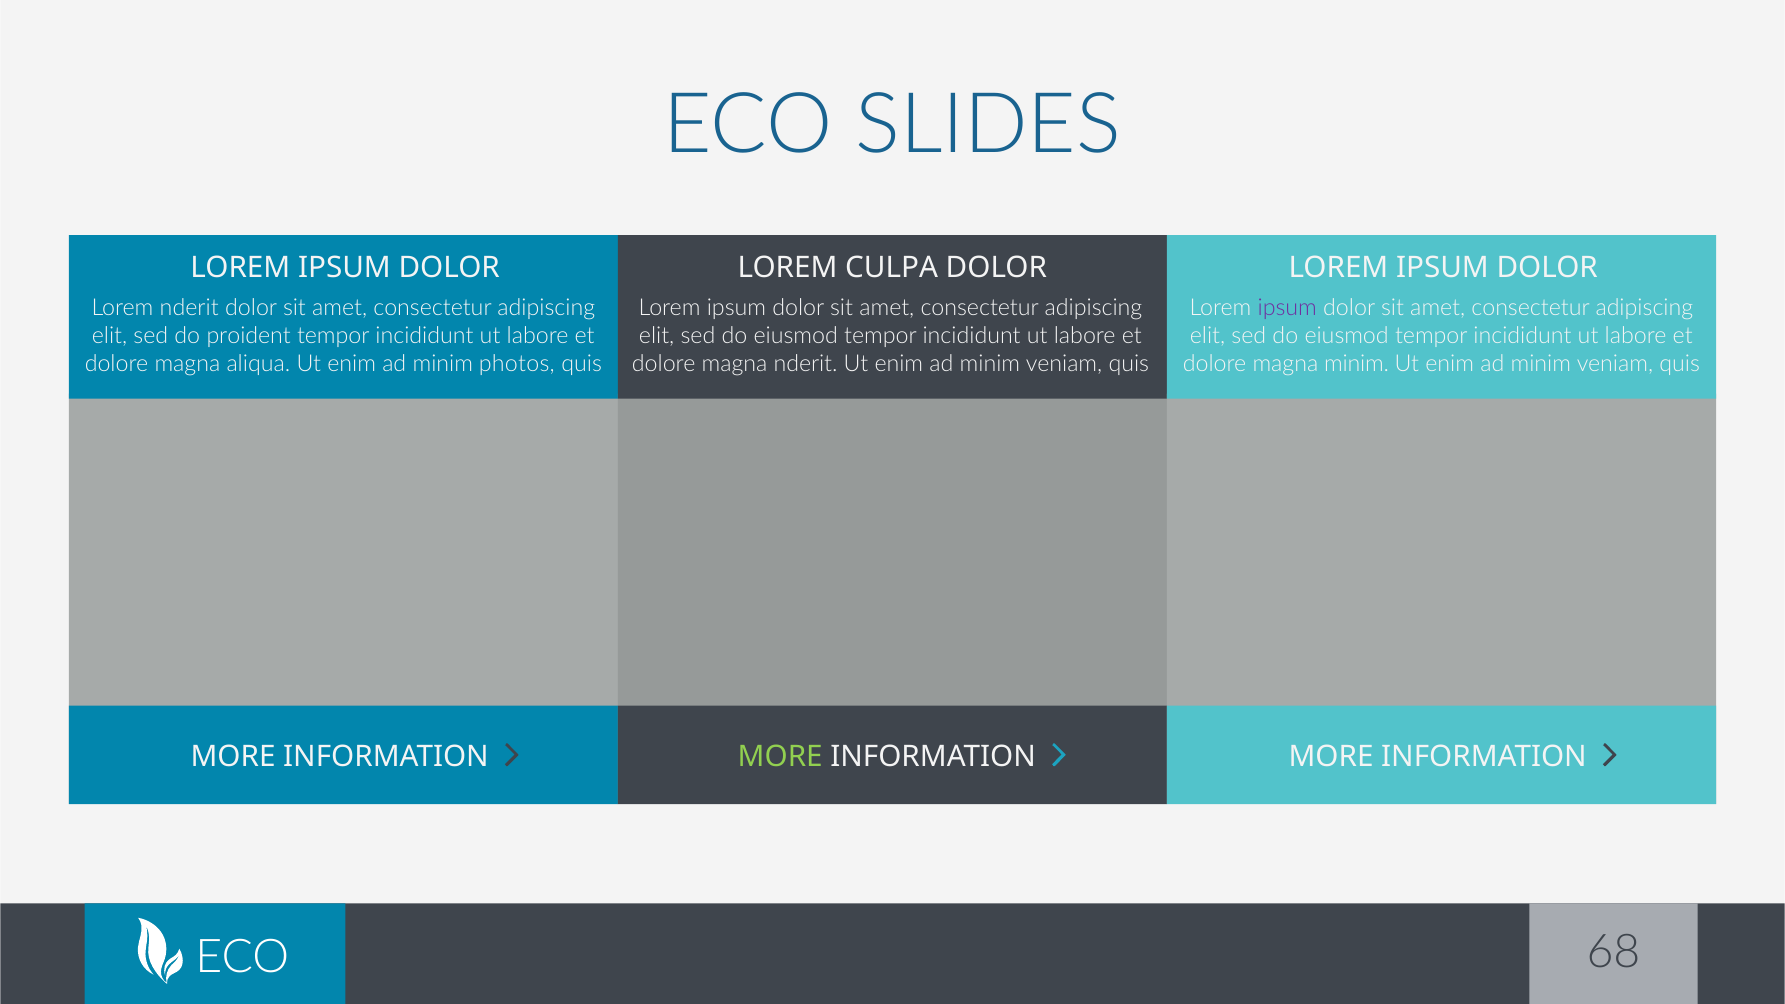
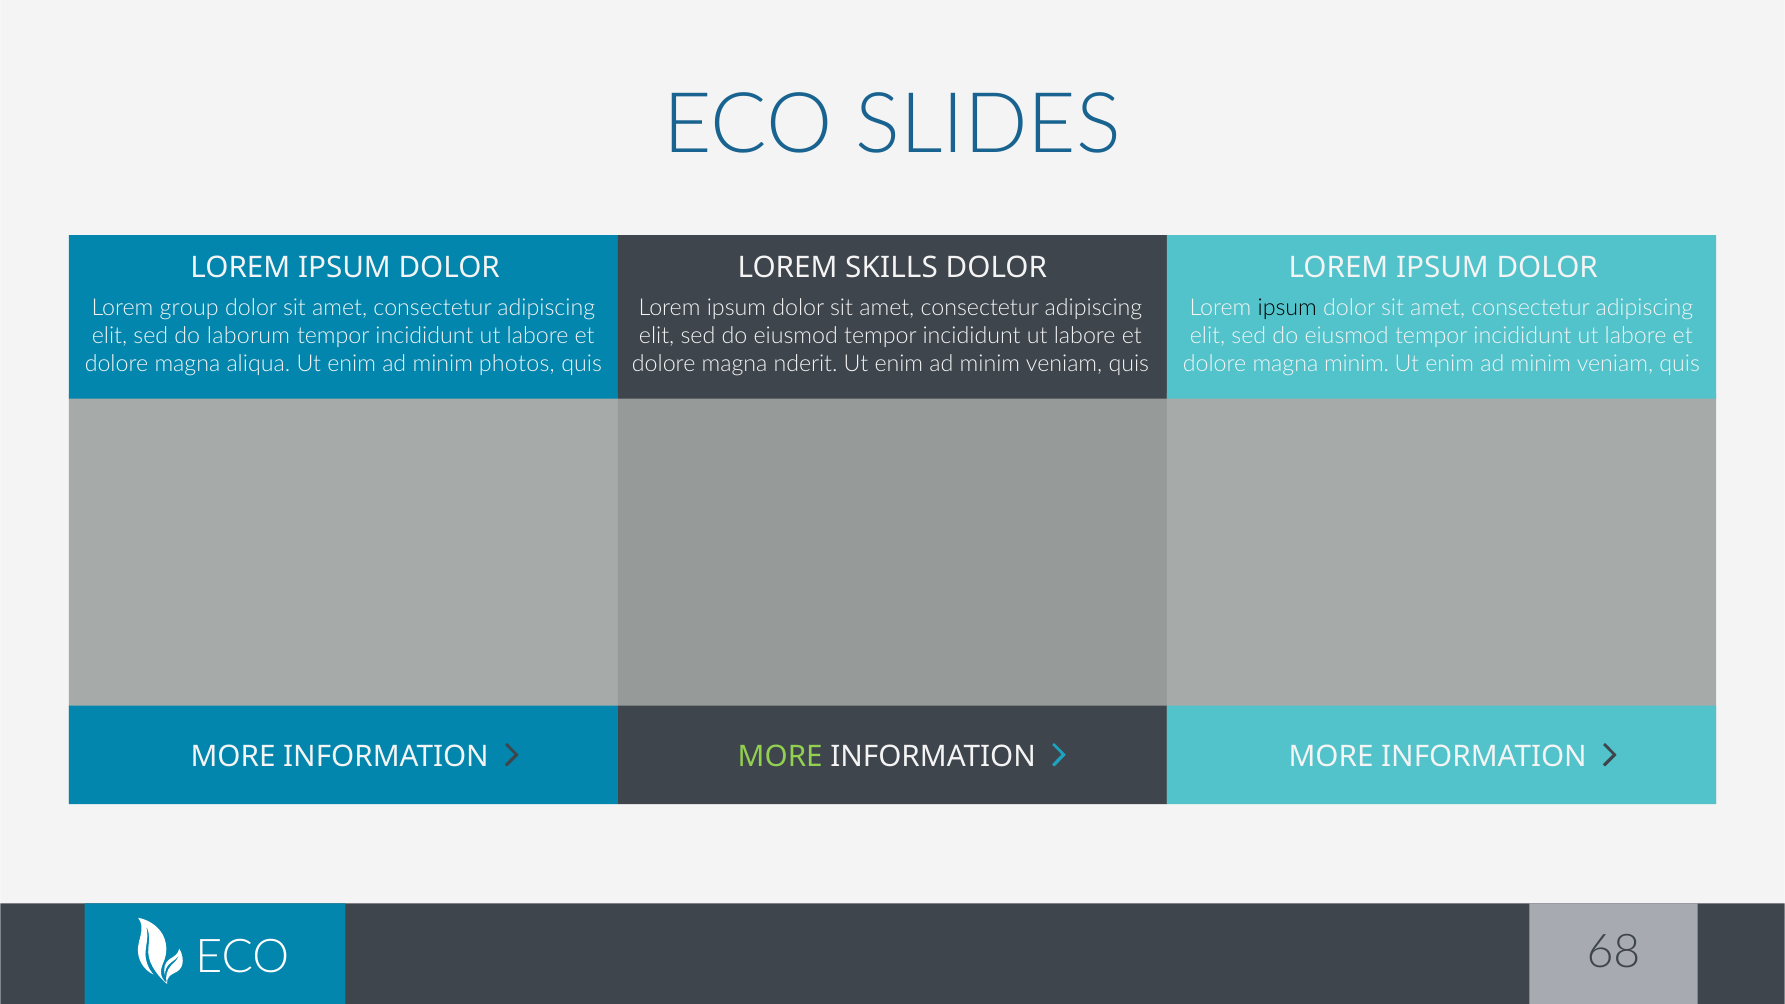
CULPA: CULPA -> SKILLS
Lorem nderit: nderit -> group
ipsum at (1287, 308) colour: purple -> black
proident: proident -> laborum
